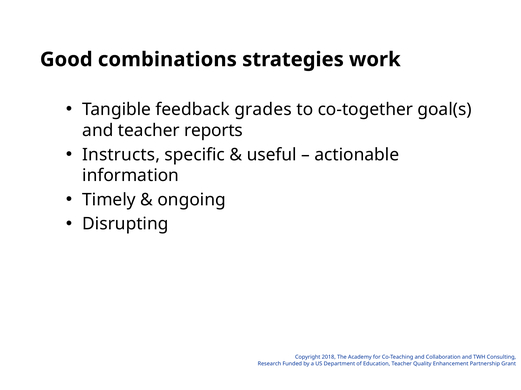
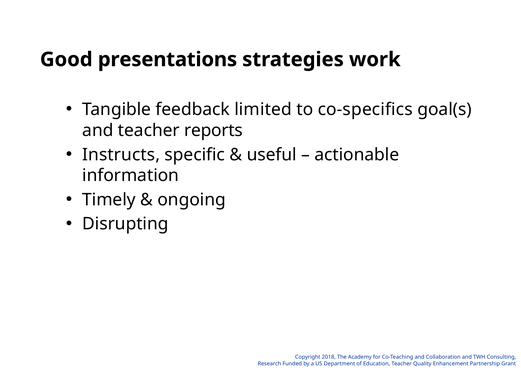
combinations: combinations -> presentations
grades: grades -> limited
co-together: co-together -> co-specifics
